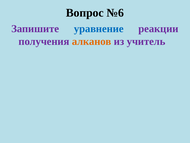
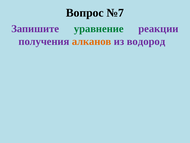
№6: №6 -> №7
уравнение colour: blue -> green
учитель: учитель -> водород
